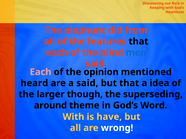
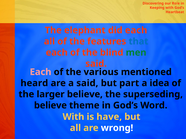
did from: from -> each
that at (138, 42) colour: black -> blue
men colour: blue -> green
opinion: opinion -> various
but that: that -> part
larger though: though -> believe
around at (50, 106): around -> believe
